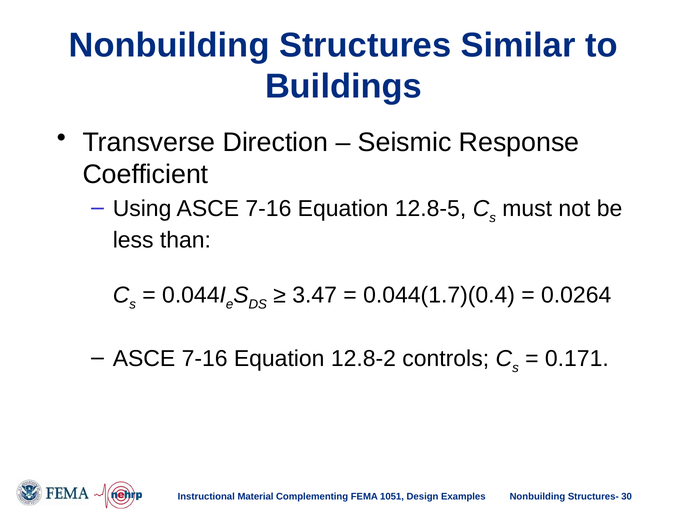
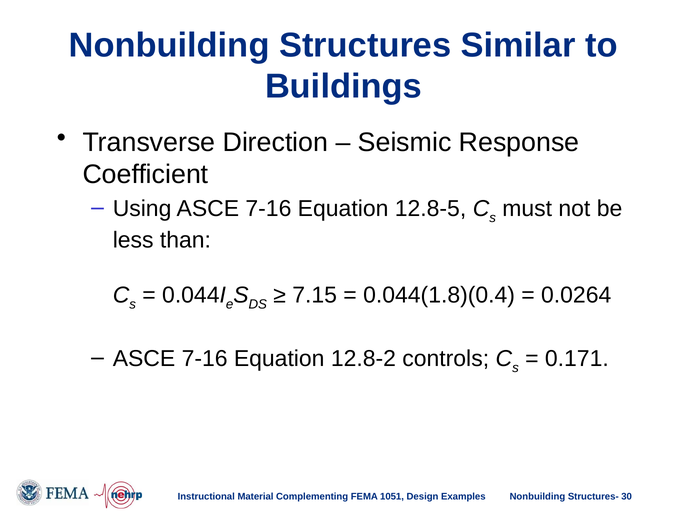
3.47: 3.47 -> 7.15
0.044(1.7)(0.4: 0.044(1.7)(0.4 -> 0.044(1.8)(0.4
